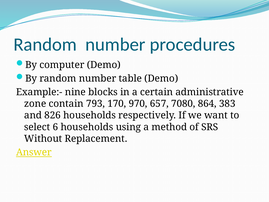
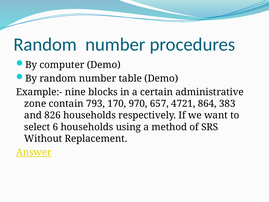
7080: 7080 -> 4721
